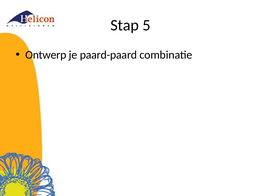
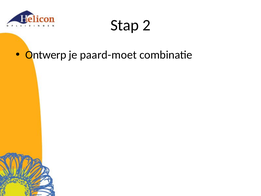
5: 5 -> 2
paard-paard: paard-paard -> paard-moet
